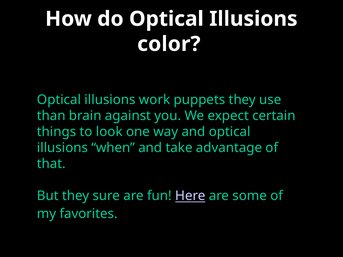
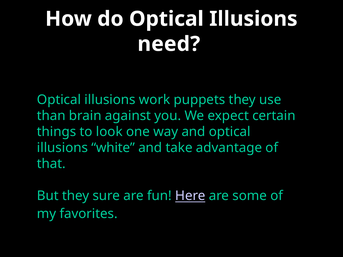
color: color -> need
when: when -> white
